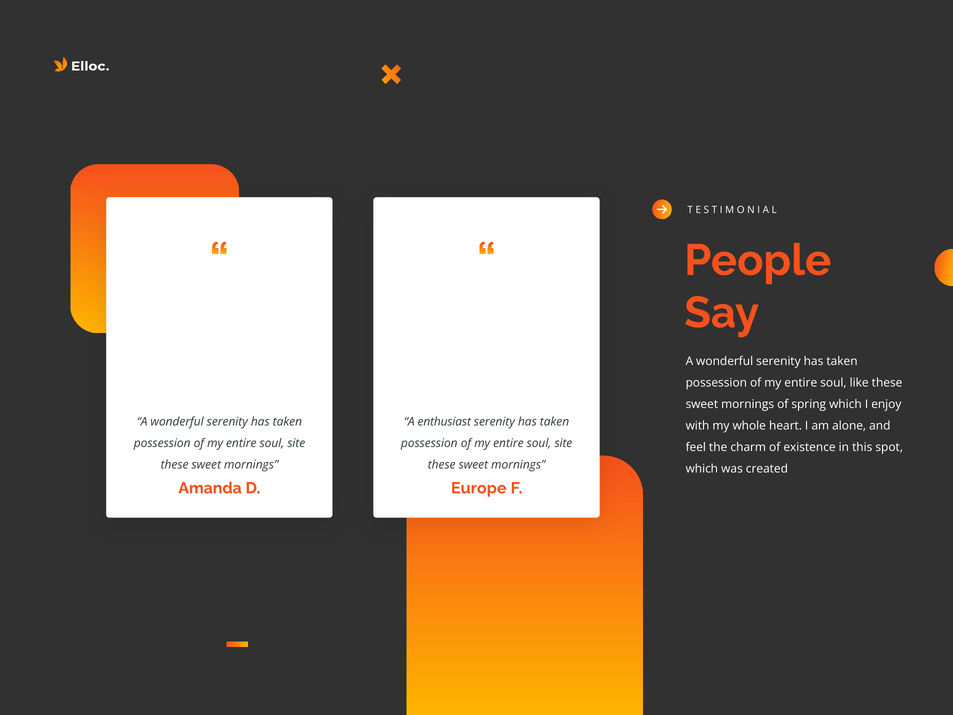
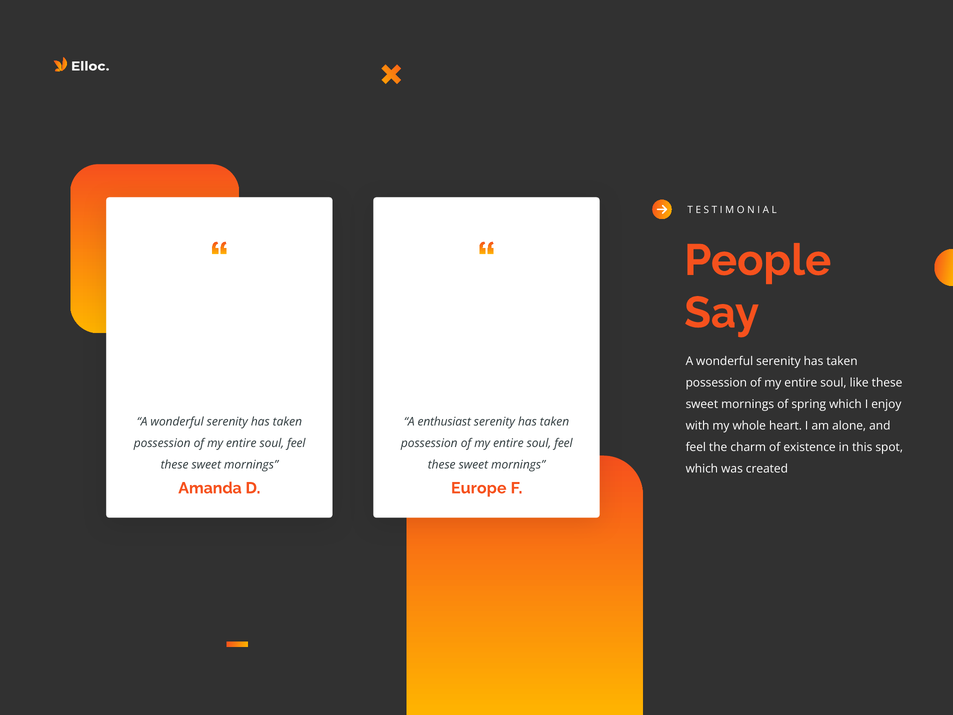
site at (296, 443): site -> feel
site at (563, 443): site -> feel
